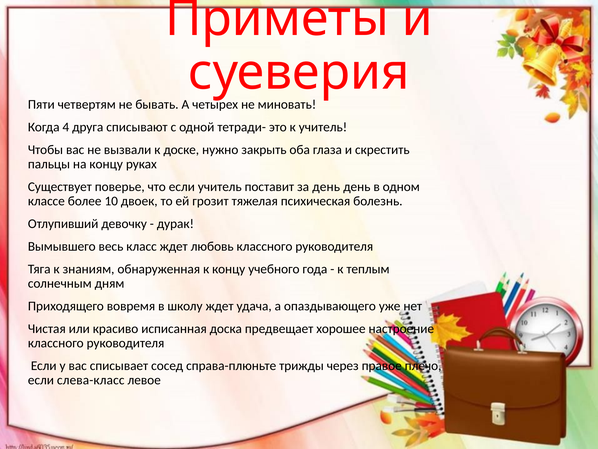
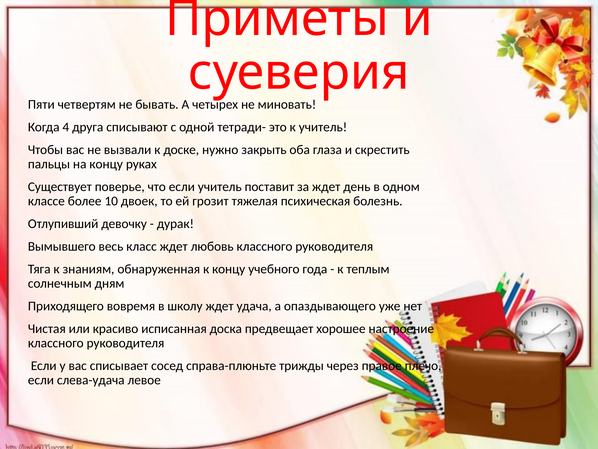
за день: день -> ждет
слева-класс: слева-класс -> слева-удача
